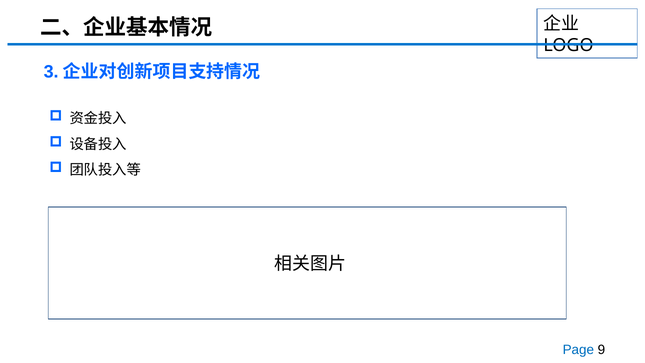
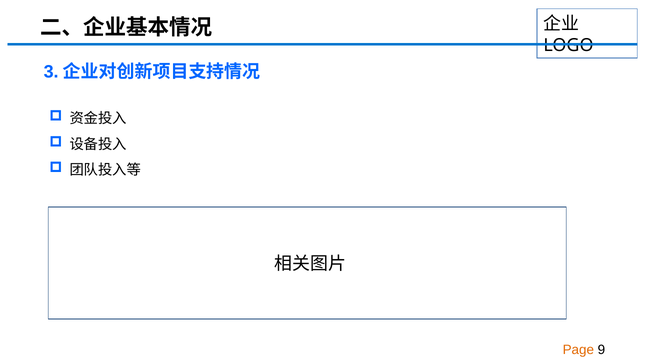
Page colour: blue -> orange
